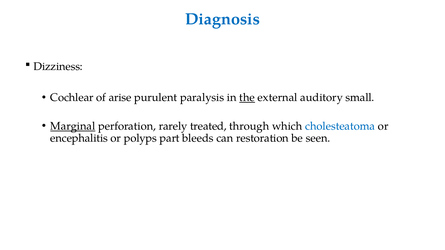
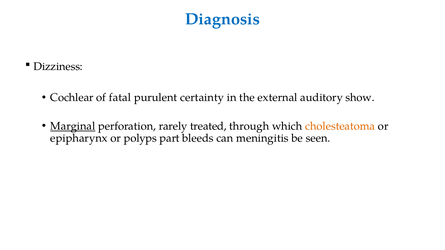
arise: arise -> fatal
paralysis: paralysis -> certainty
the underline: present -> none
small: small -> show
cholesteatoma colour: blue -> orange
encephalitis: encephalitis -> epipharynx
restoration: restoration -> meningitis
